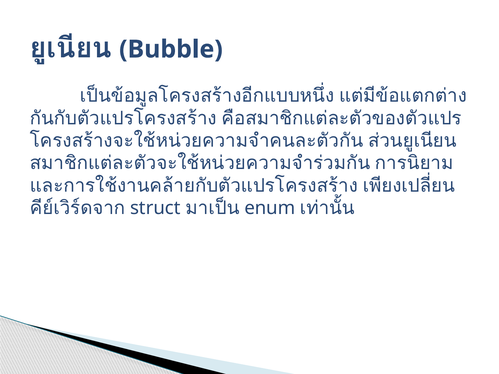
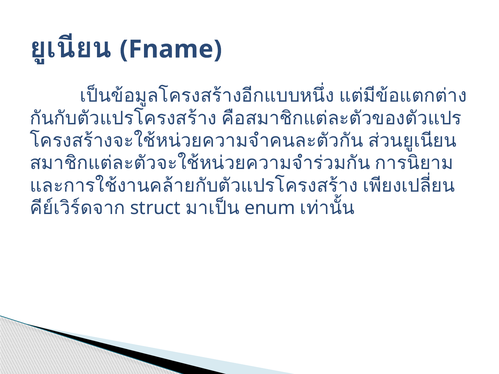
Bubble: Bubble -> Fname
